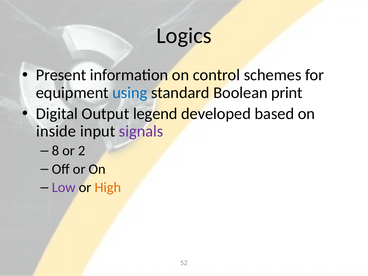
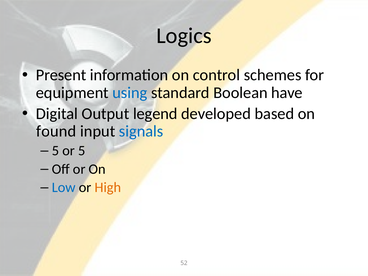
print: print -> have
inside: inside -> found
signals colour: purple -> blue
8 at (56, 151): 8 -> 5
or 2: 2 -> 5
Low colour: purple -> blue
